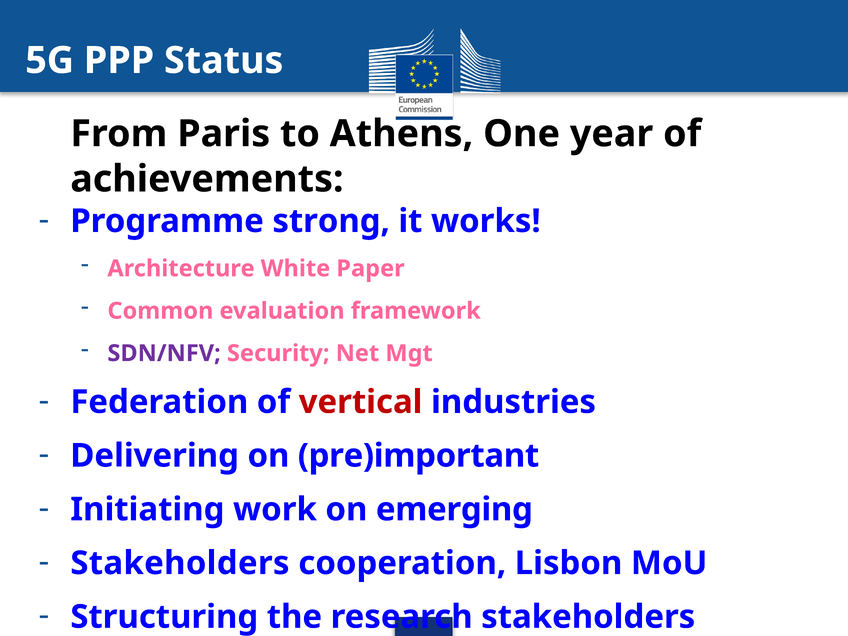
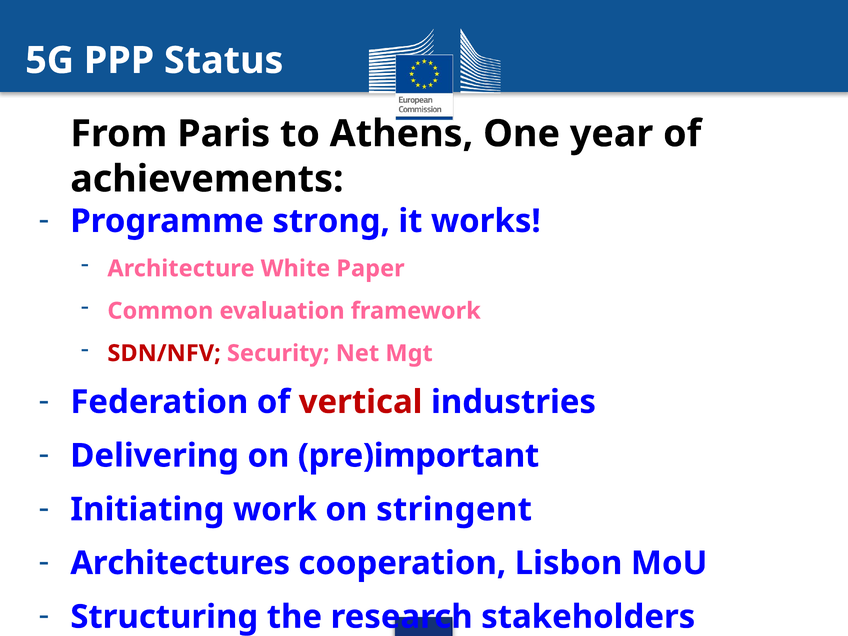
SDN/NFV colour: purple -> red
emerging: emerging -> stringent
Stakeholders at (180, 563): Stakeholders -> Architectures
